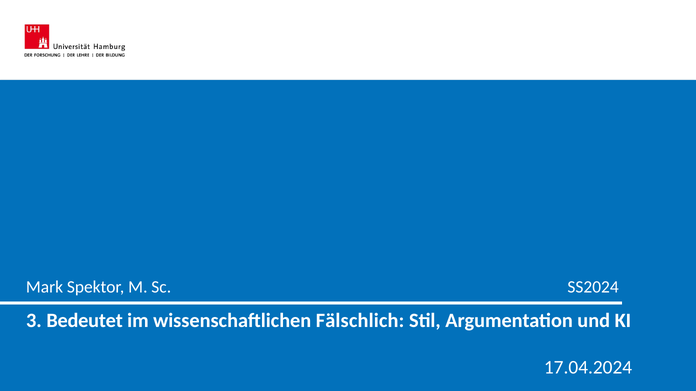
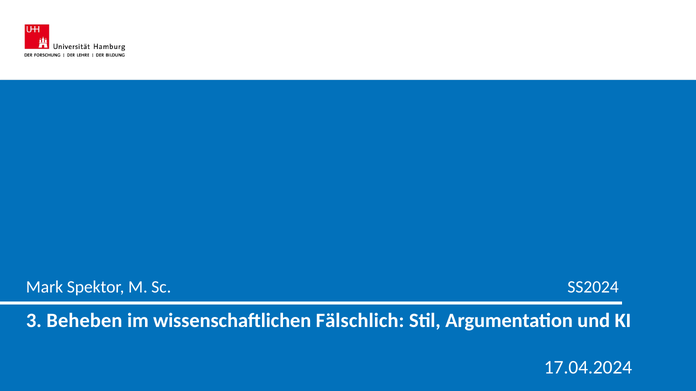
Bedeutet: Bedeutet -> Beheben
